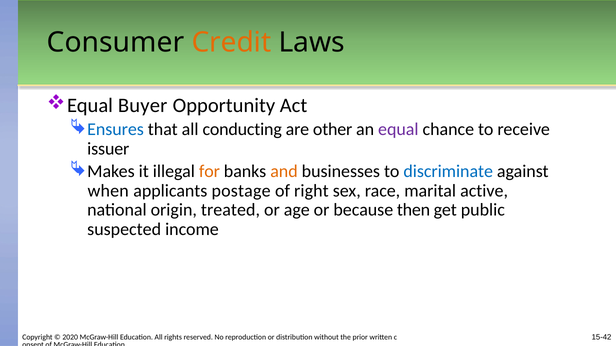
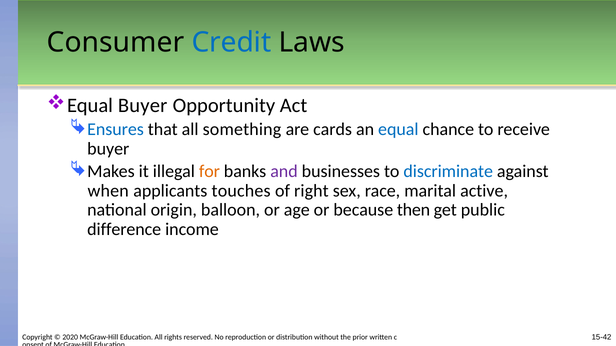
Credit colour: orange -> blue
conducting: conducting -> something
other: other -> cards
equal at (398, 130) colour: purple -> blue
issuer at (108, 149): issuer -> buyer
and colour: orange -> purple
postage: postage -> touches
treated: treated -> balloon
suspected: suspected -> difference
